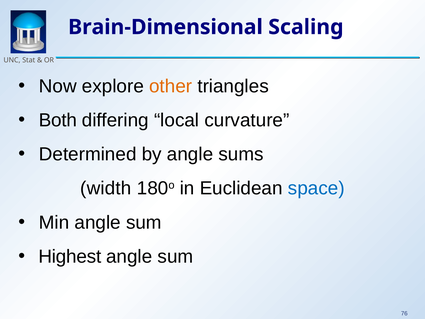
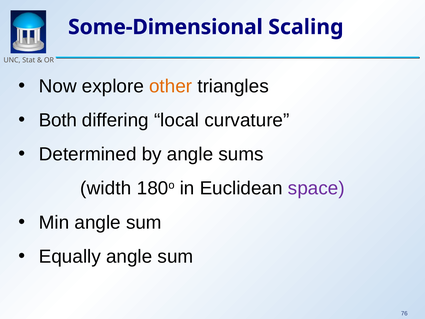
Brain-Dimensional: Brain-Dimensional -> Some-Dimensional
space colour: blue -> purple
Highest: Highest -> Equally
